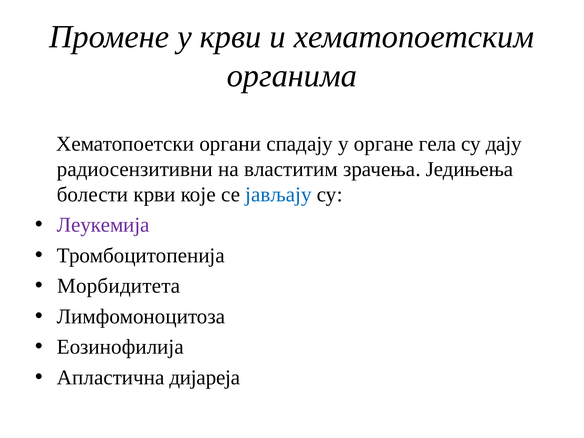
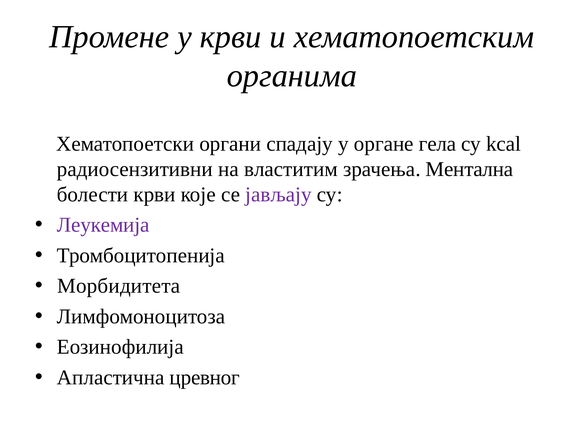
дају: дају -> kcal
Једињења: Једињења -> Ментална
јављају colour: blue -> purple
дијареја: дијареја -> цревног
